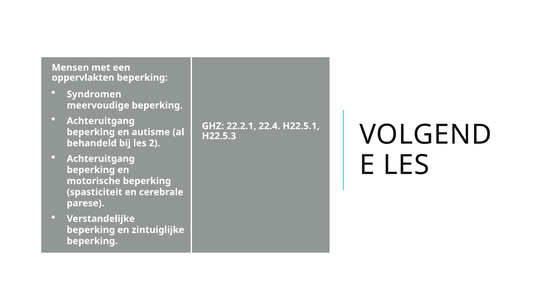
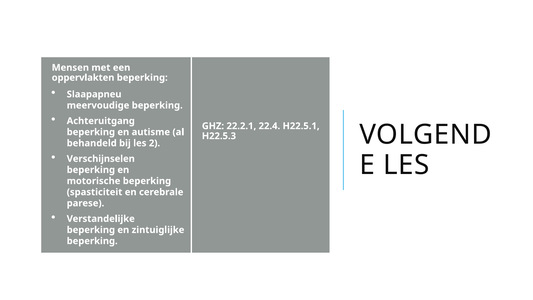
Syndromen: Syndromen -> Slaapapneu
Achteruitgang at (101, 159): Achteruitgang -> Verschijnselen
